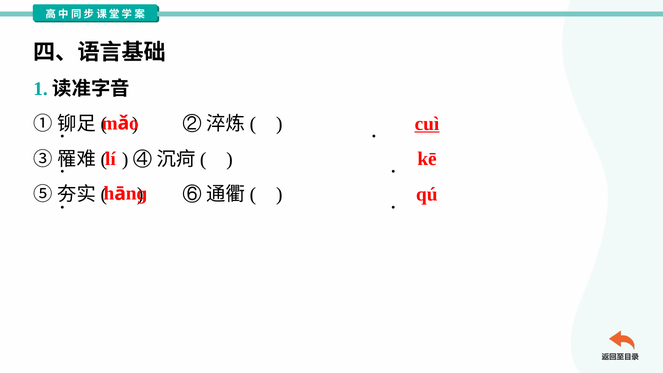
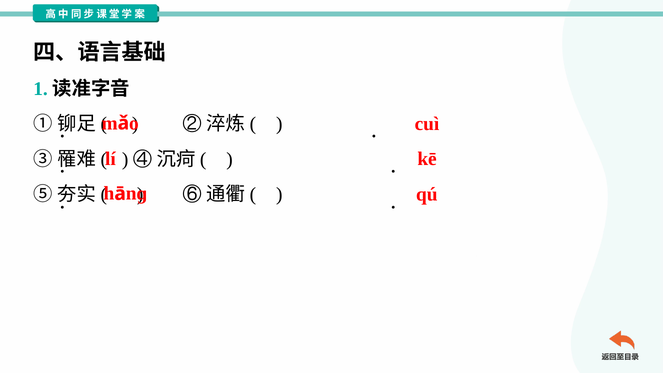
cuì underline: present -> none
